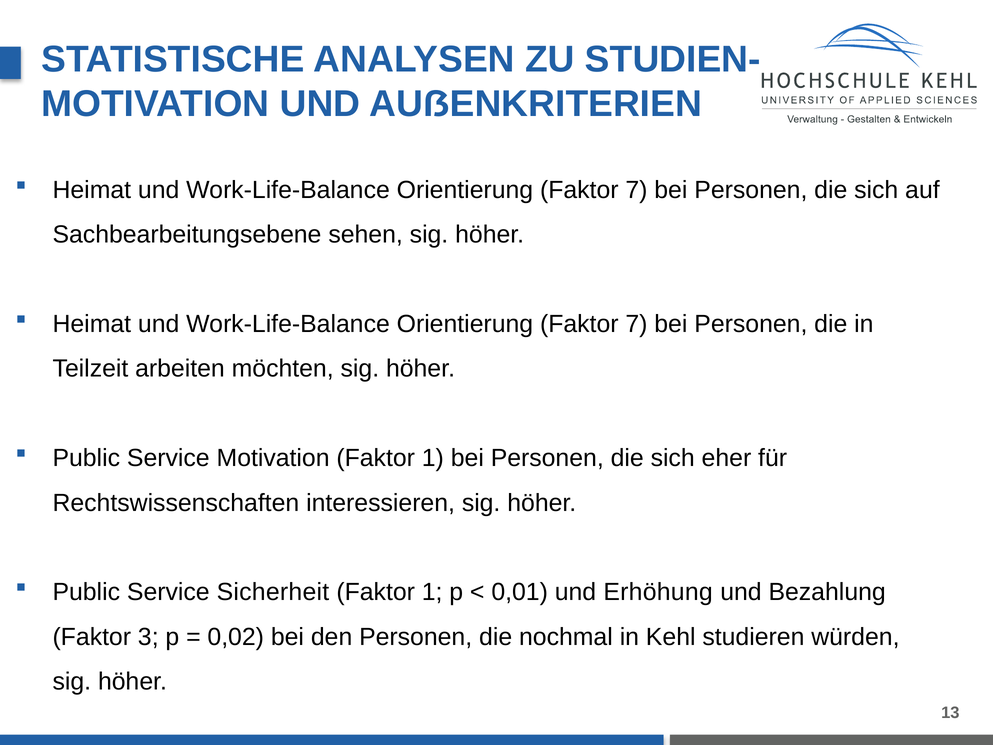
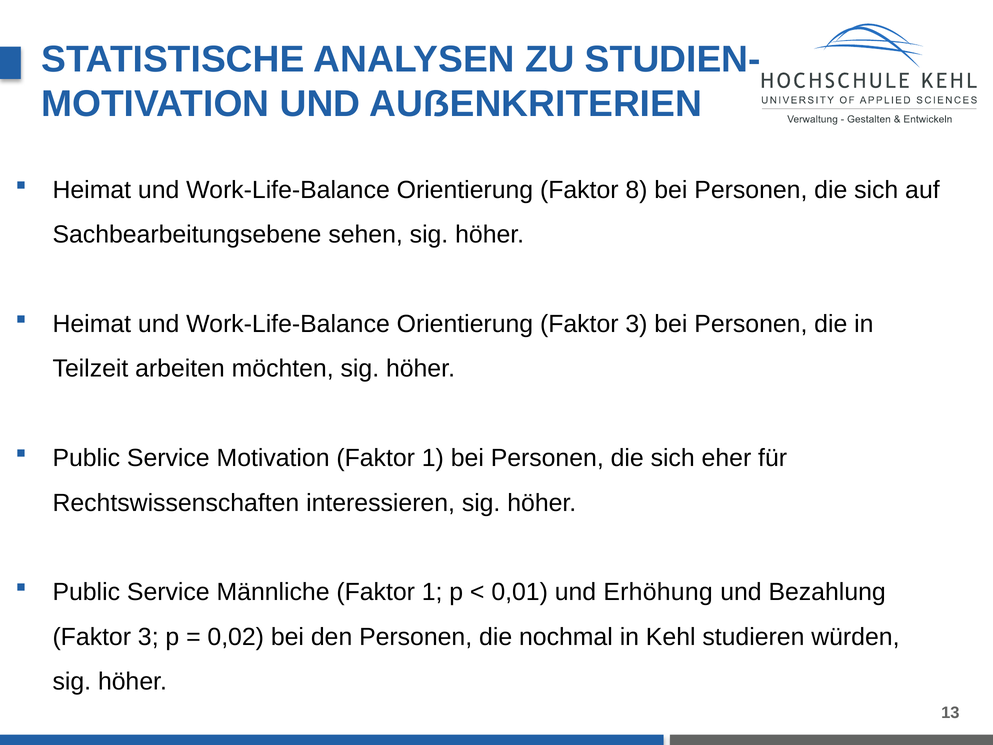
7 at (636, 190): 7 -> 8
7 at (636, 324): 7 -> 3
Sicherheit: Sicherheit -> Männliche
